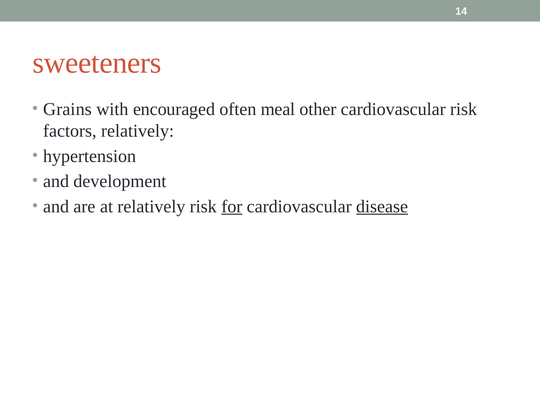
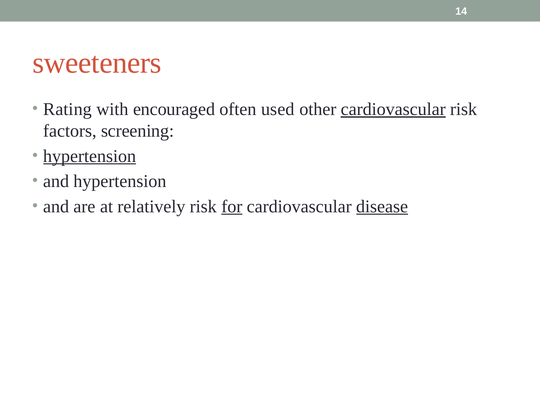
Grains: Grains -> Rating
meal: meal -> used
cardiovascular at (393, 109) underline: none -> present
factors relatively: relatively -> screening
hypertension at (90, 156) underline: none -> present
and development: development -> hypertension
